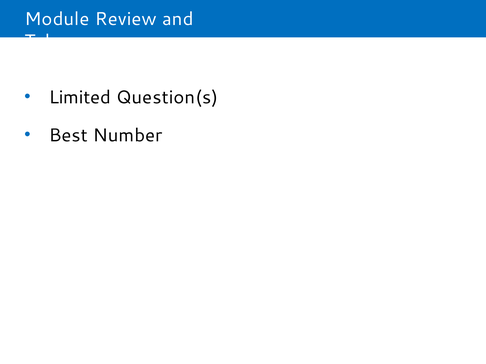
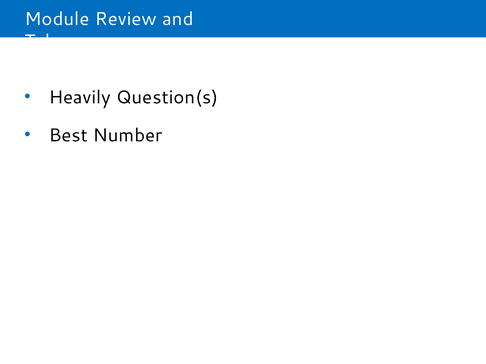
Limited: Limited -> Heavily
